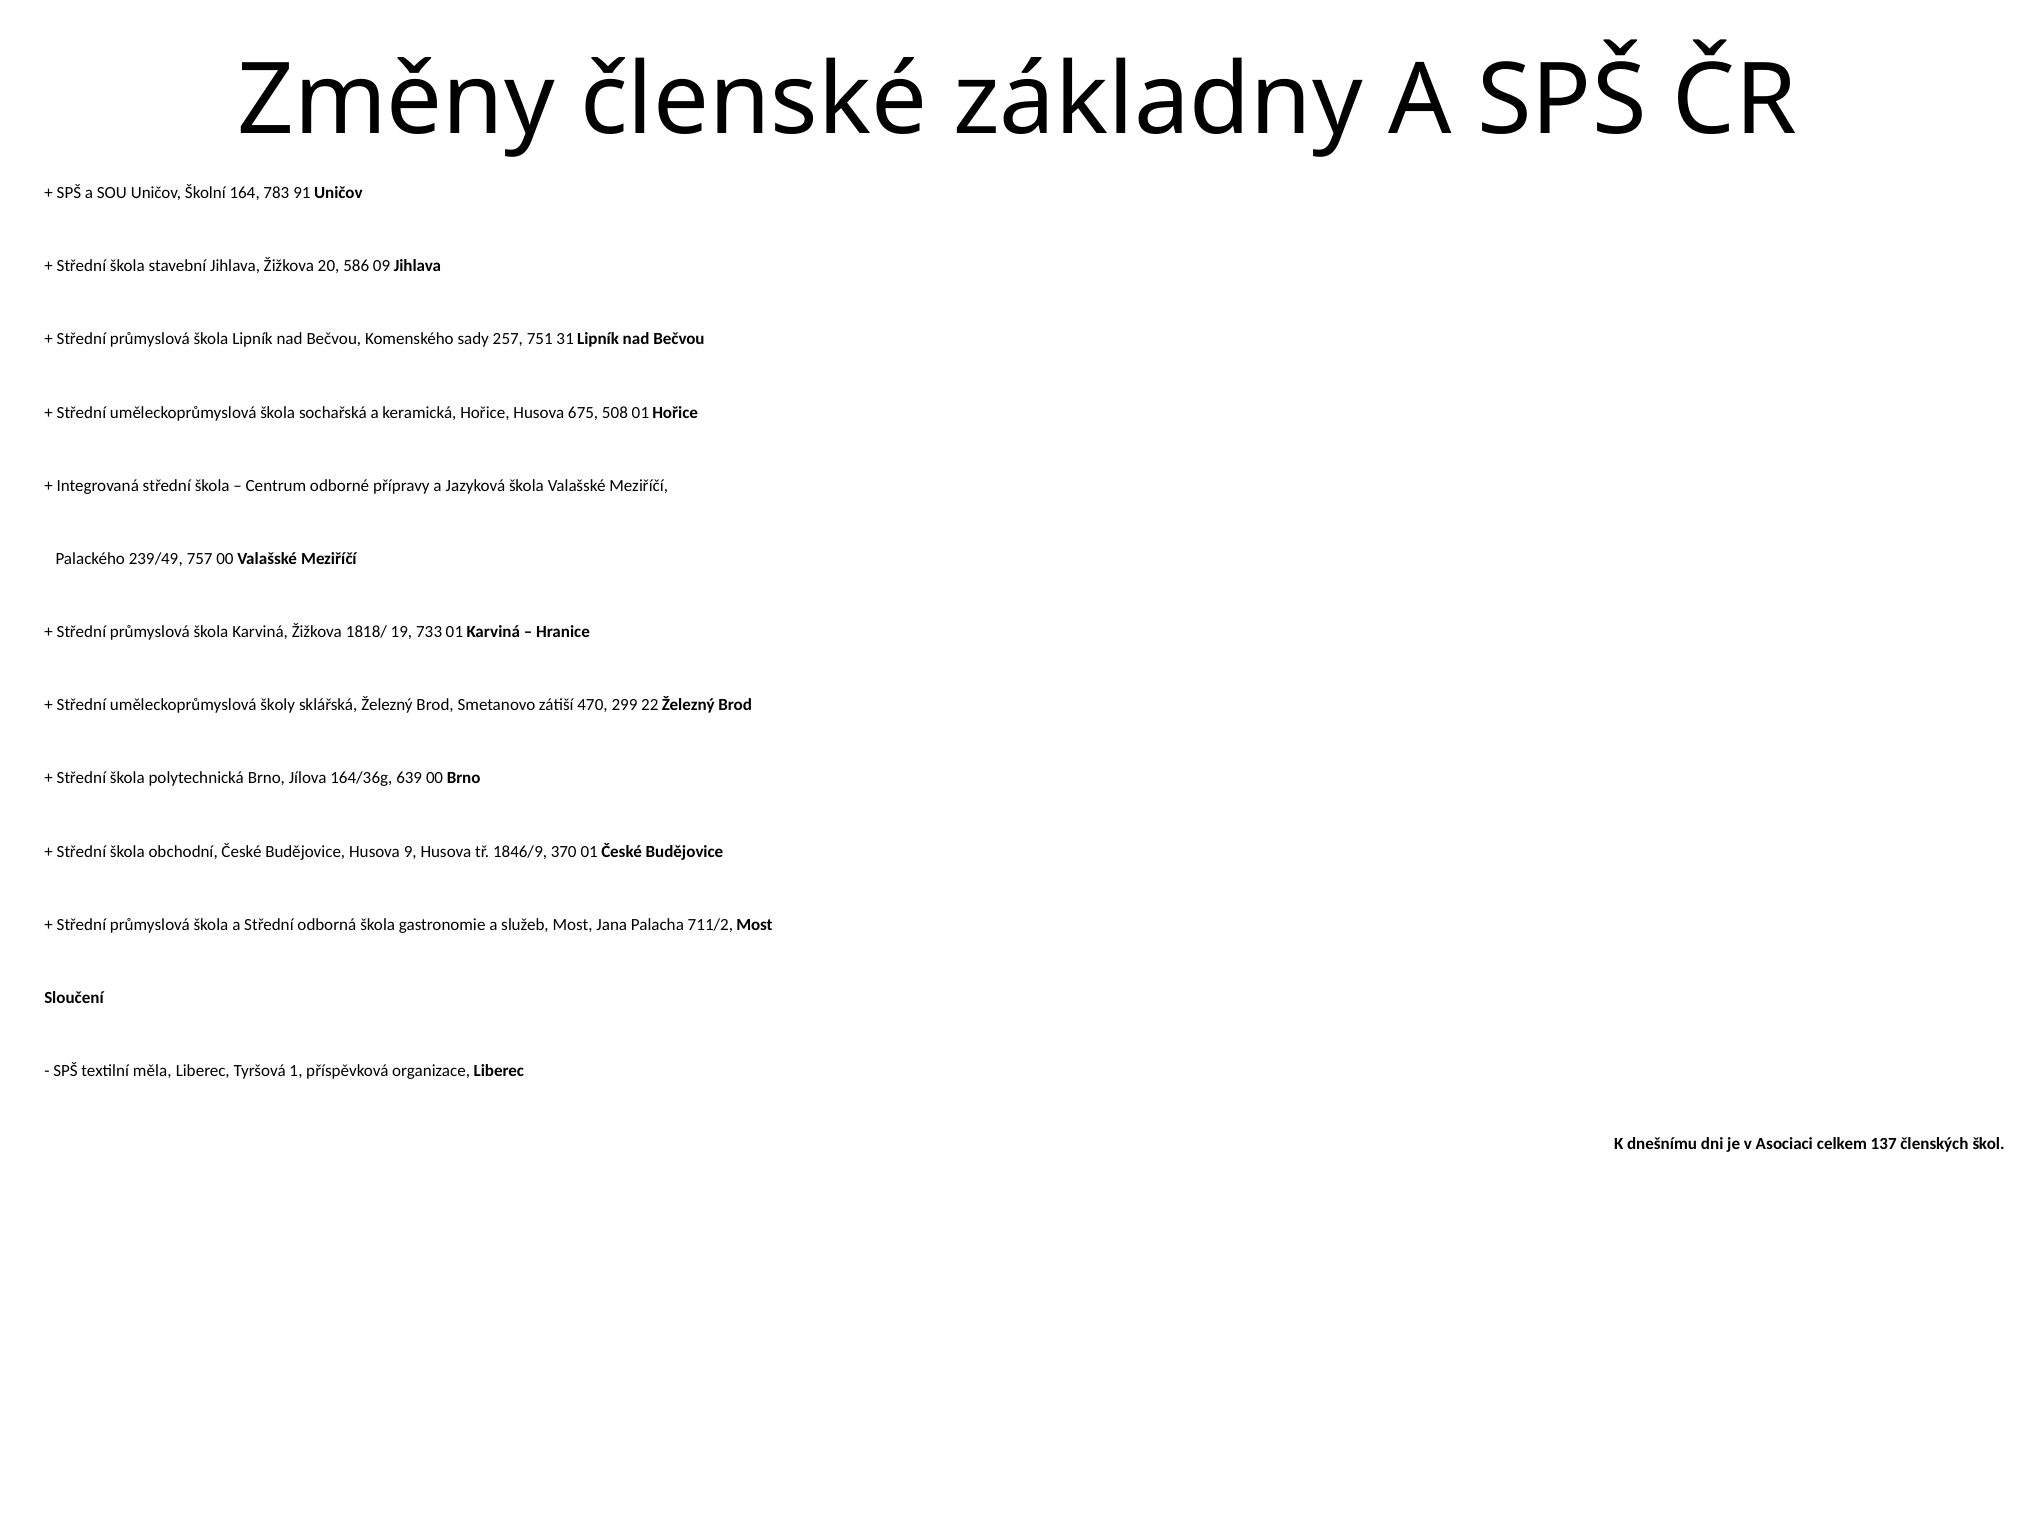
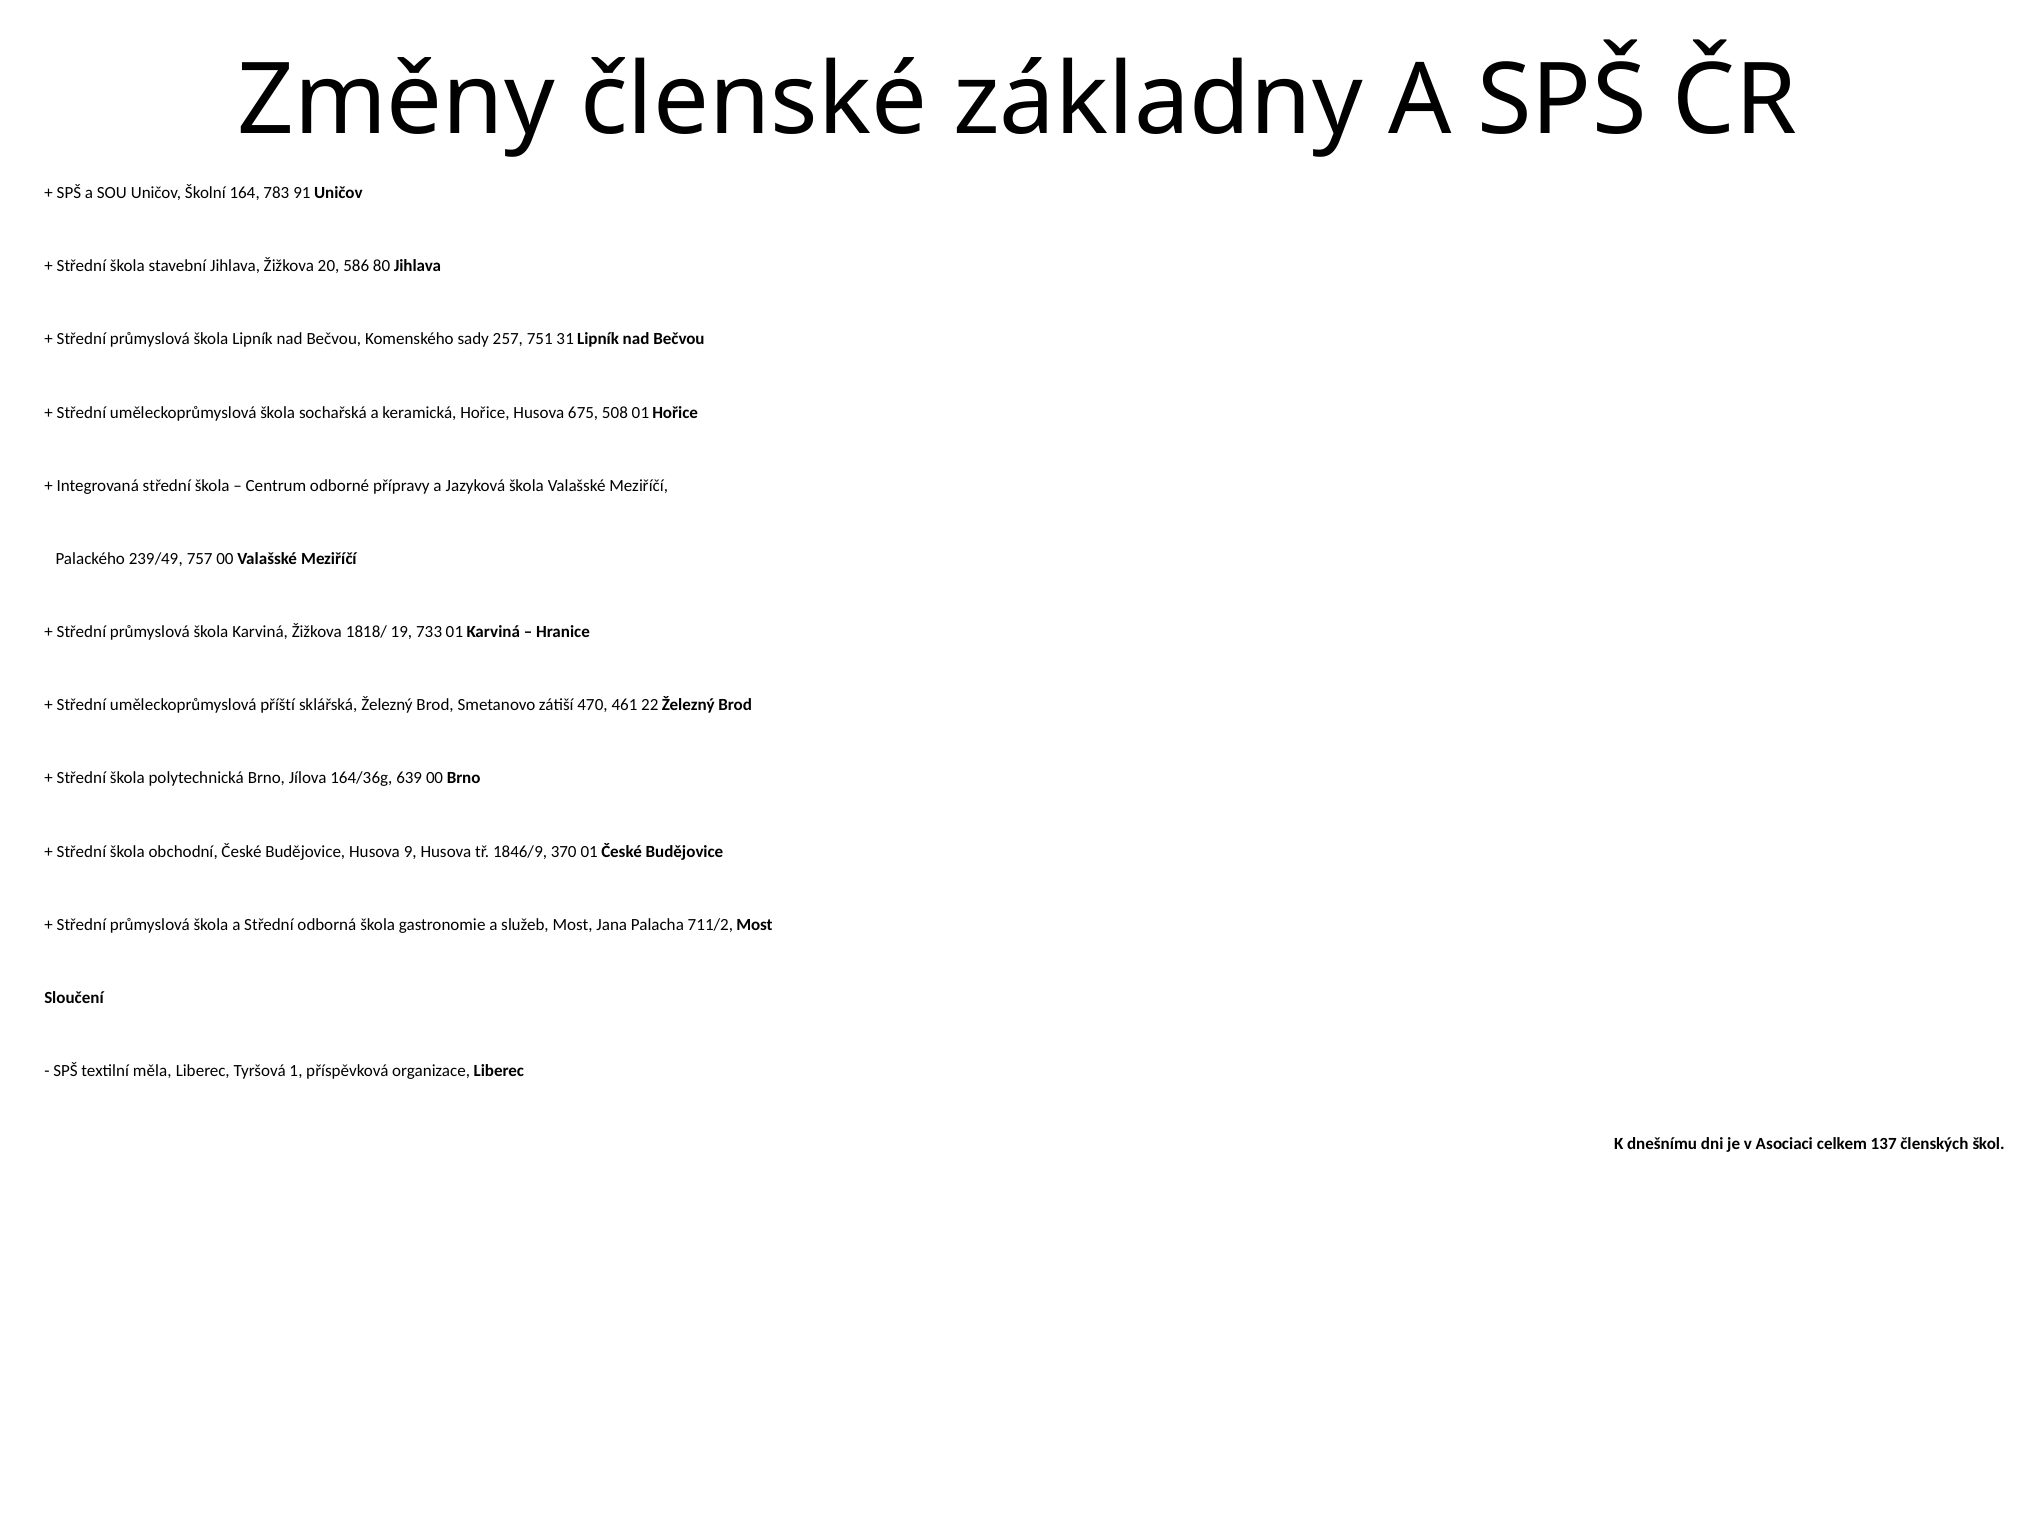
09: 09 -> 80
školy: školy -> příští
299: 299 -> 461
